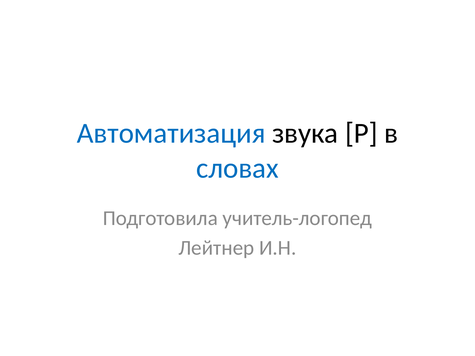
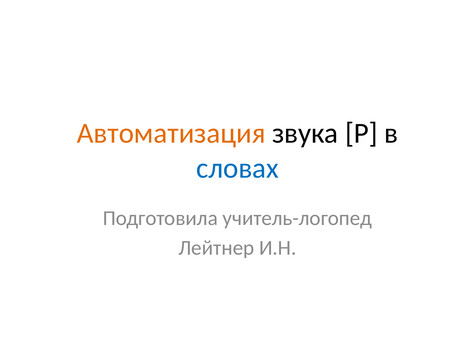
Автоматизация colour: blue -> orange
